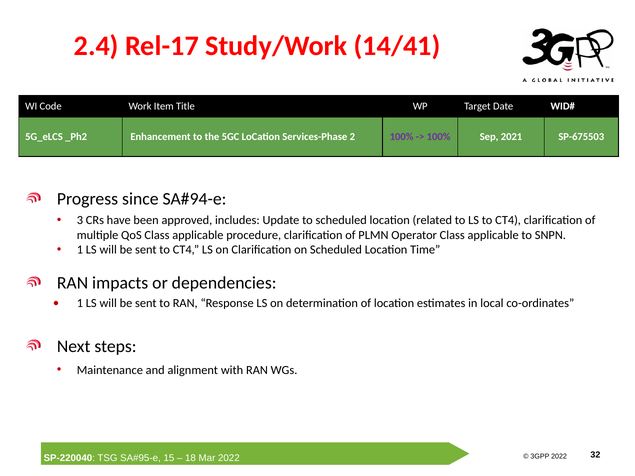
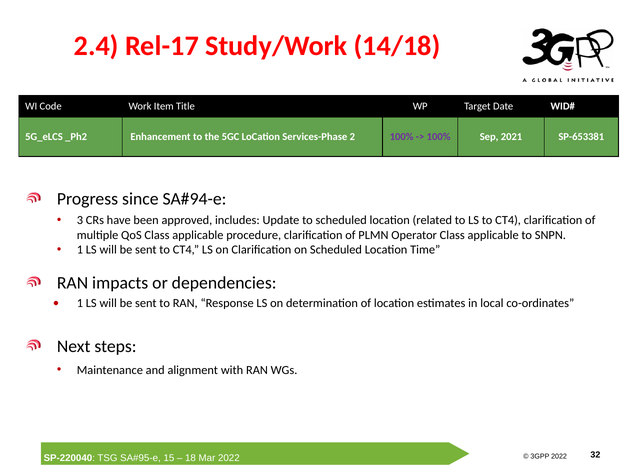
14/41: 14/41 -> 14/18
SP-675503: SP-675503 -> SP-653381
